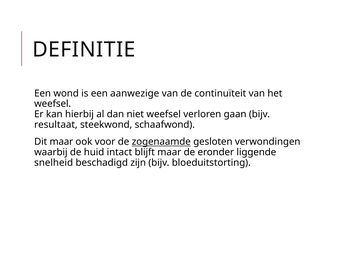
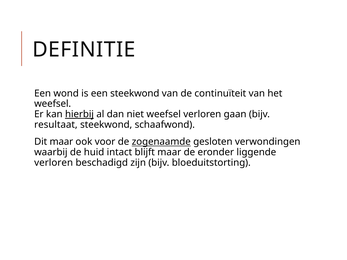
een aanwezige: aanwezige -> steekwond
hierbij underline: none -> present
snelheid at (54, 163): snelheid -> verloren
